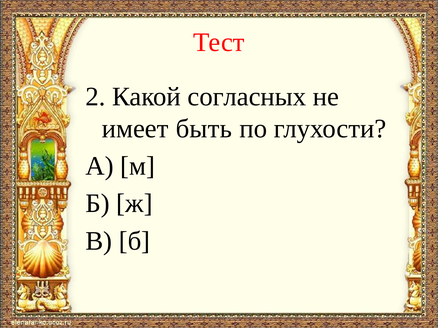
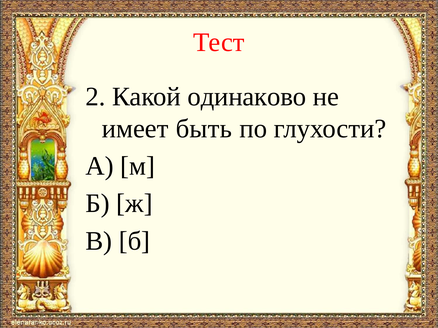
согласных: согласных -> одинаково
